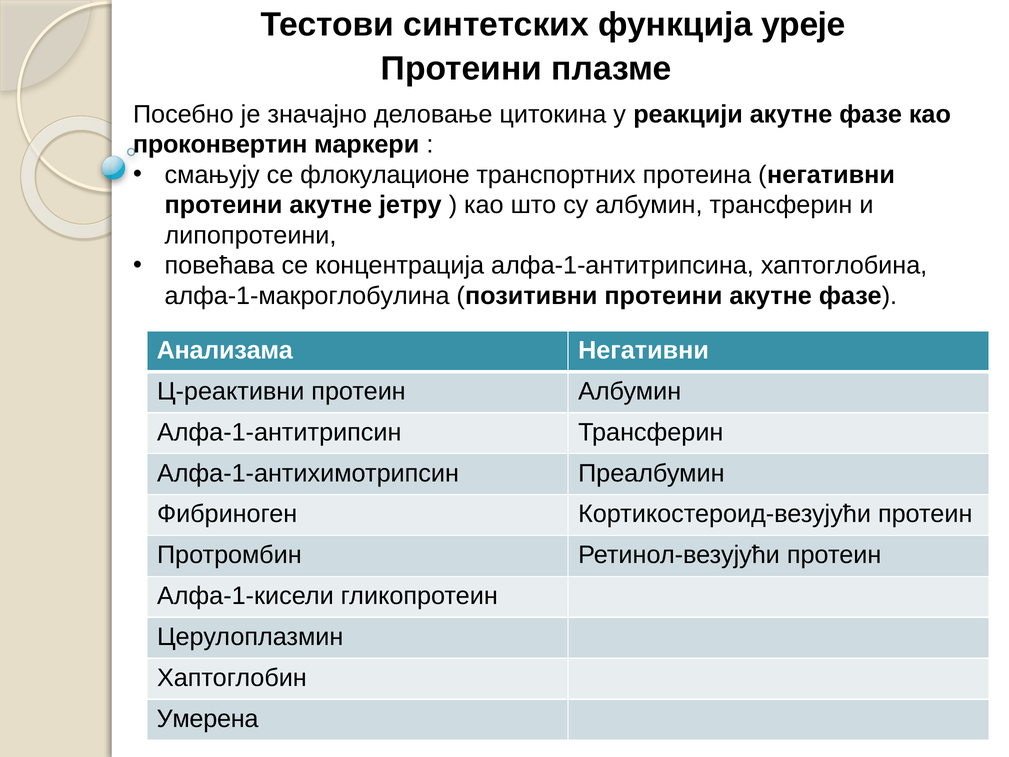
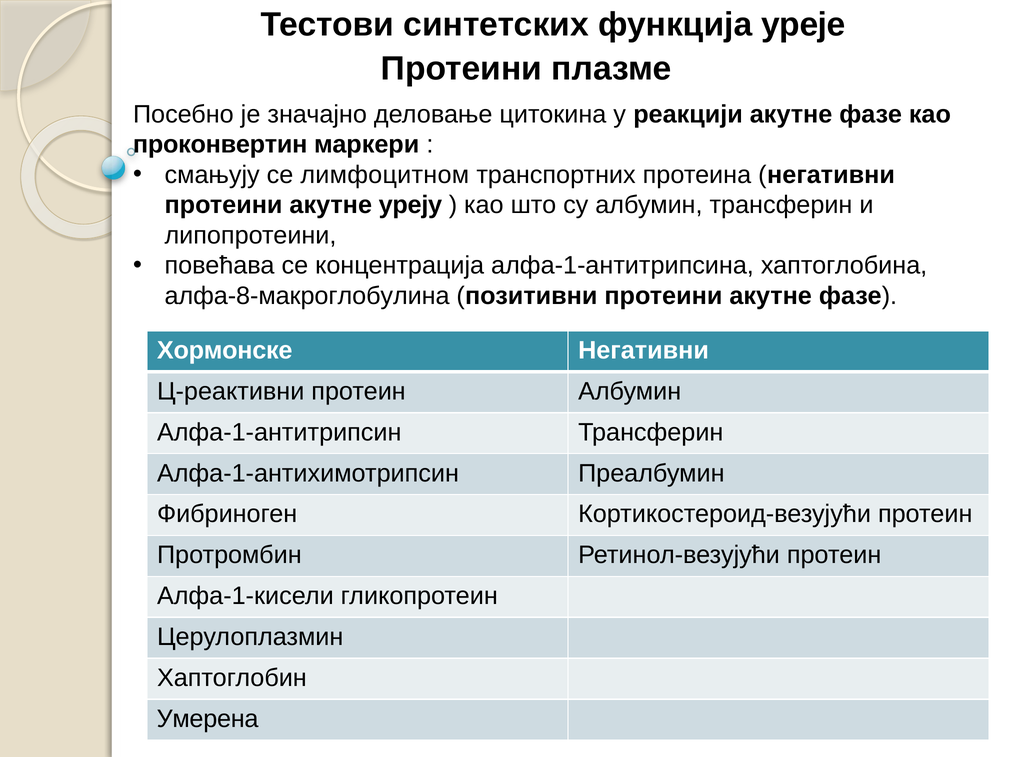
флокулационе: флокулационе -> лимфоцитном
јетру: јетру -> уреју
алфа-1-макроглобулина: алфа-1-макроглобулина -> алфа-8-макроглобулина
Анализама: Анализама -> Хормонске
